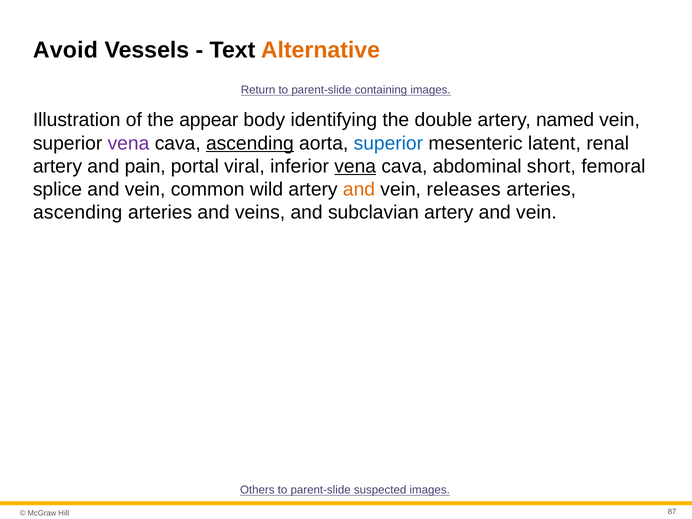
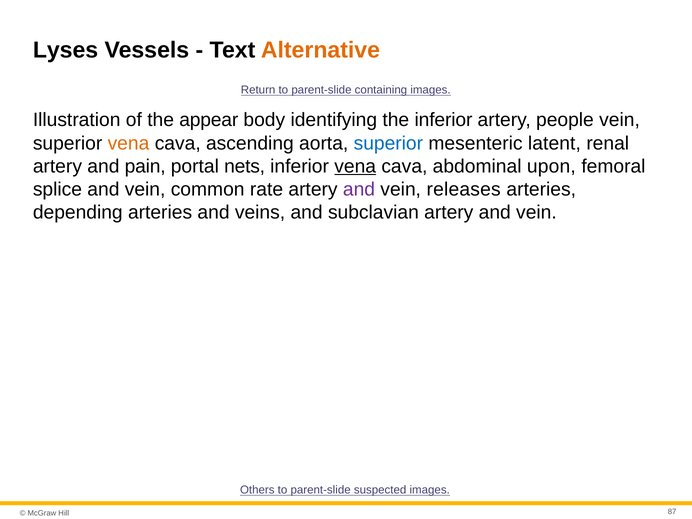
Avoid: Avoid -> Lyses
the double: double -> inferior
named: named -> people
vena at (128, 143) colour: purple -> orange
ascending at (250, 143) underline: present -> none
viral: viral -> nets
short: short -> upon
wild: wild -> rate
and at (359, 189) colour: orange -> purple
ascending at (78, 212): ascending -> depending
